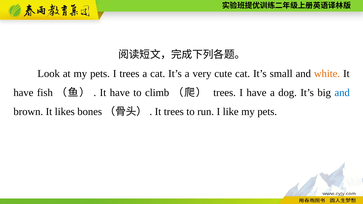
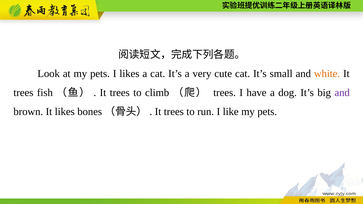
I trees: trees -> likes
have at (23, 93): have -> trees
have at (120, 93): have -> trees
and at (342, 93) colour: blue -> purple
